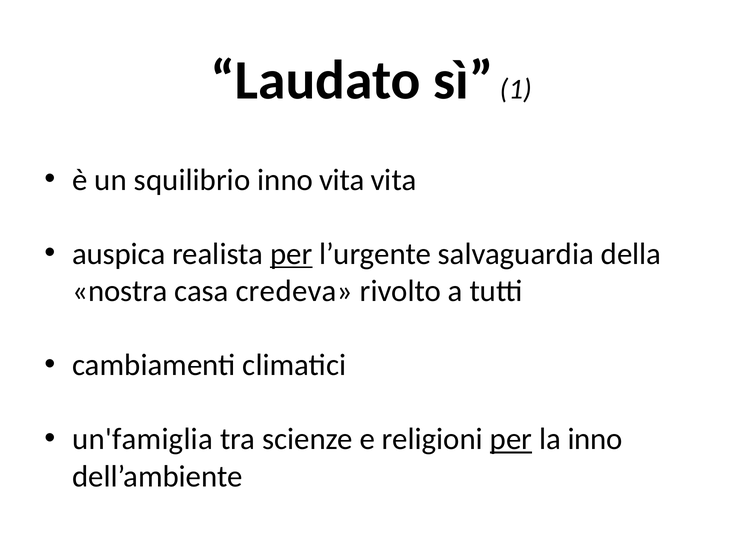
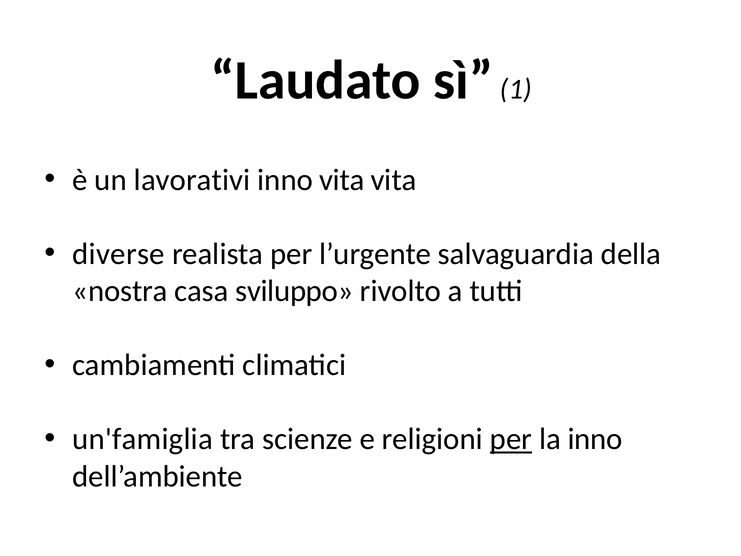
squilibrio: squilibrio -> lavorativi
auspica: auspica -> diverse
per at (291, 254) underline: present -> none
credeva: credeva -> sviluppo
